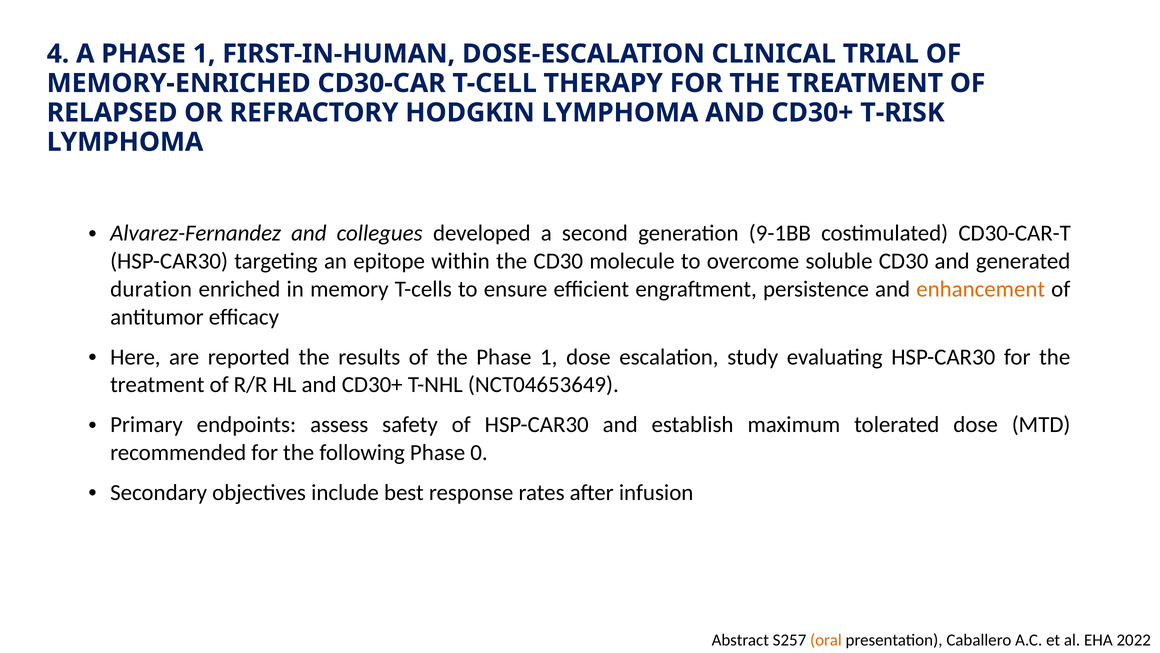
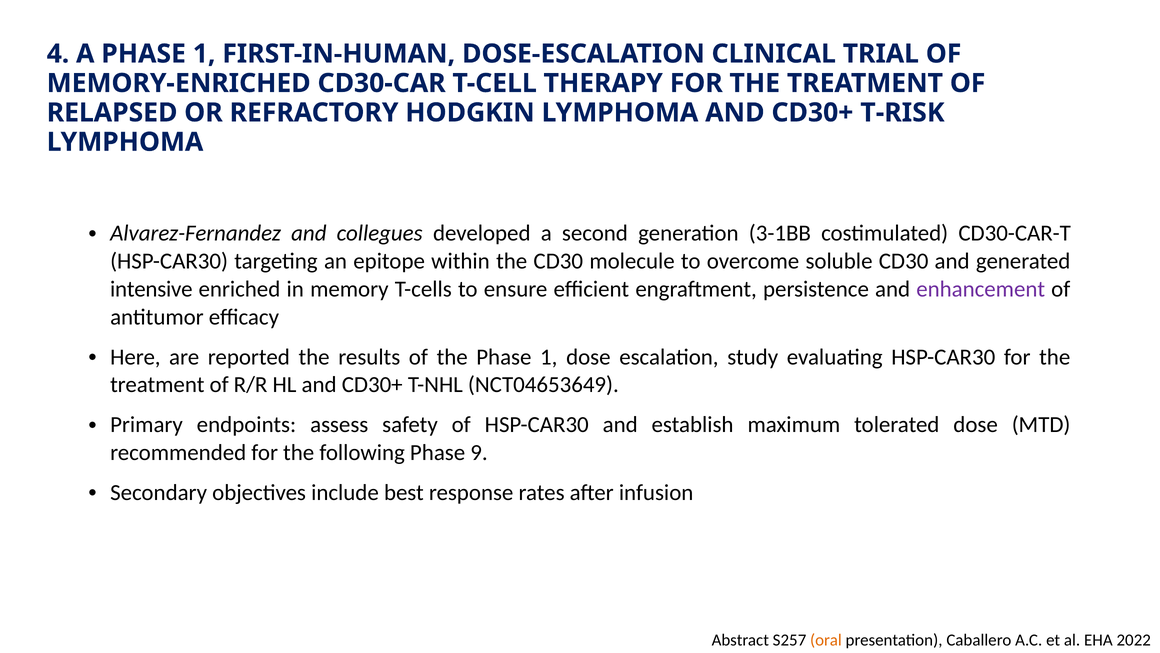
9-1BB: 9-1BB -> 3-1BB
duration: duration -> intensive
enhancement colour: orange -> purple
0: 0 -> 9
